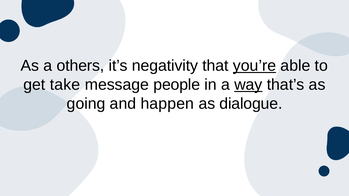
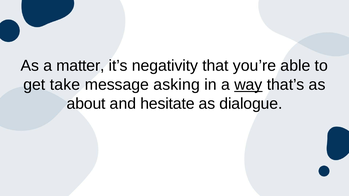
others: others -> matter
you’re underline: present -> none
people: people -> asking
going: going -> about
happen: happen -> hesitate
